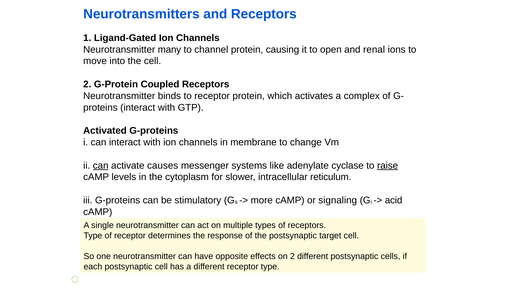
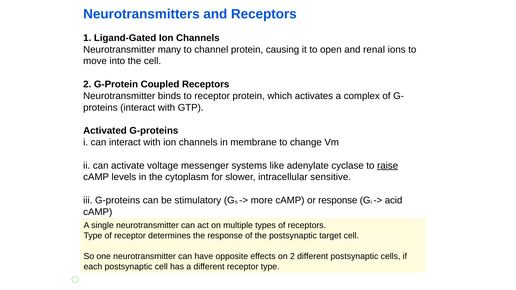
can at (101, 166) underline: present -> none
causes: causes -> voltage
reticulum: reticulum -> sensitive
or signaling: signaling -> response
